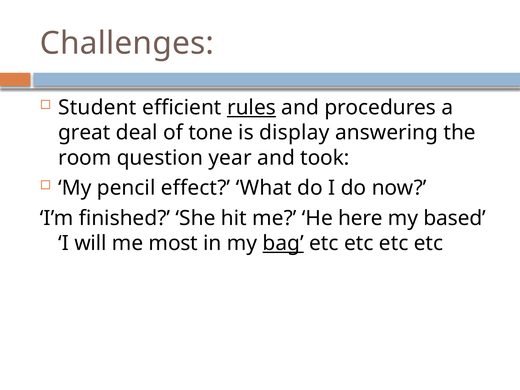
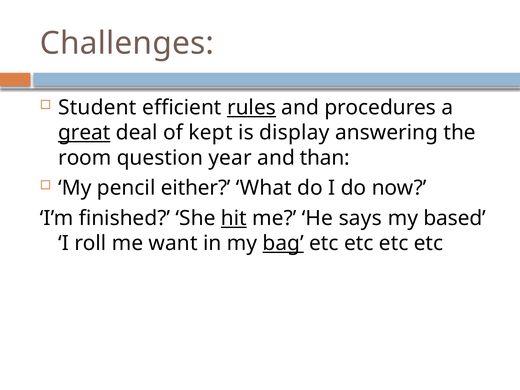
great underline: none -> present
tone: tone -> kept
took: took -> than
effect: effect -> either
hit underline: none -> present
here: here -> says
will: will -> roll
most: most -> want
